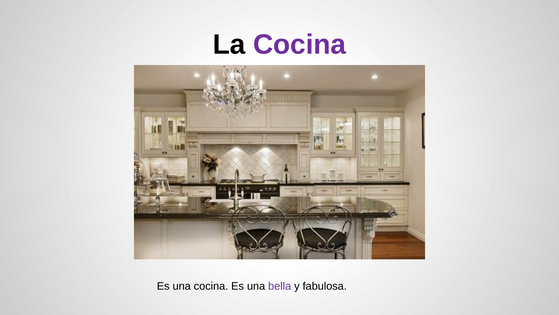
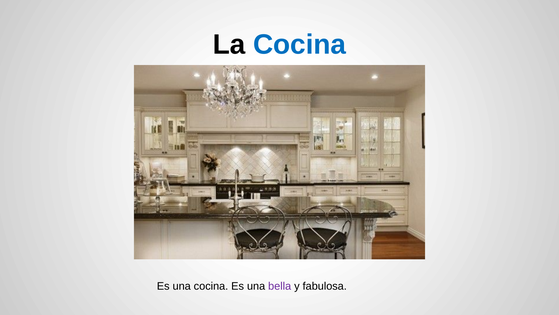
Cocina at (300, 45) colour: purple -> blue
